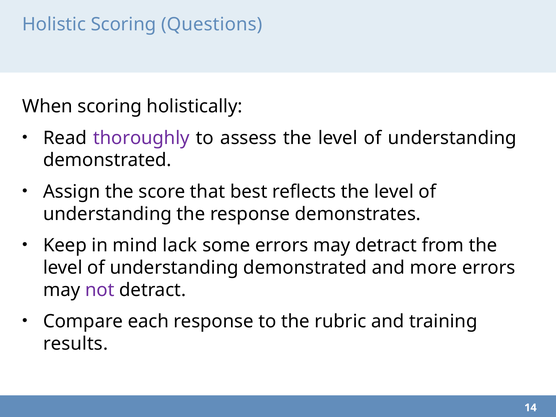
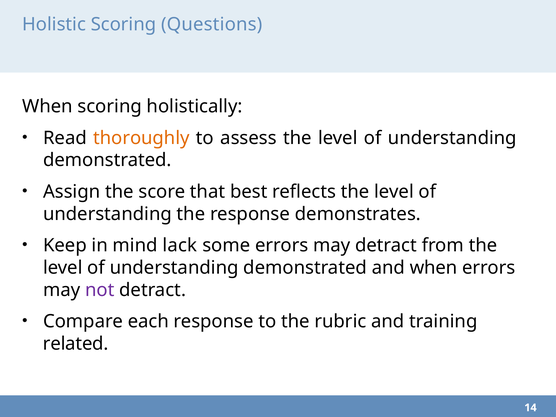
thoroughly colour: purple -> orange
and more: more -> when
results: results -> related
